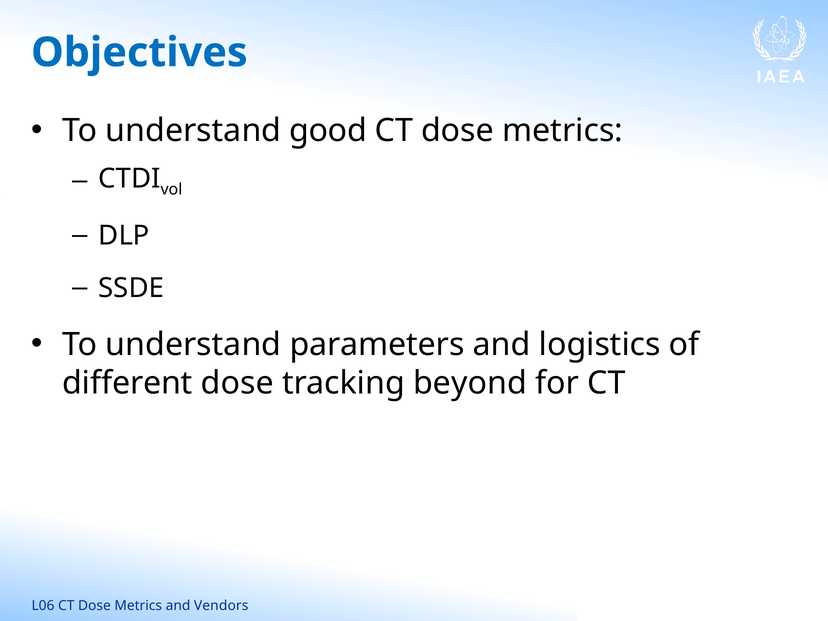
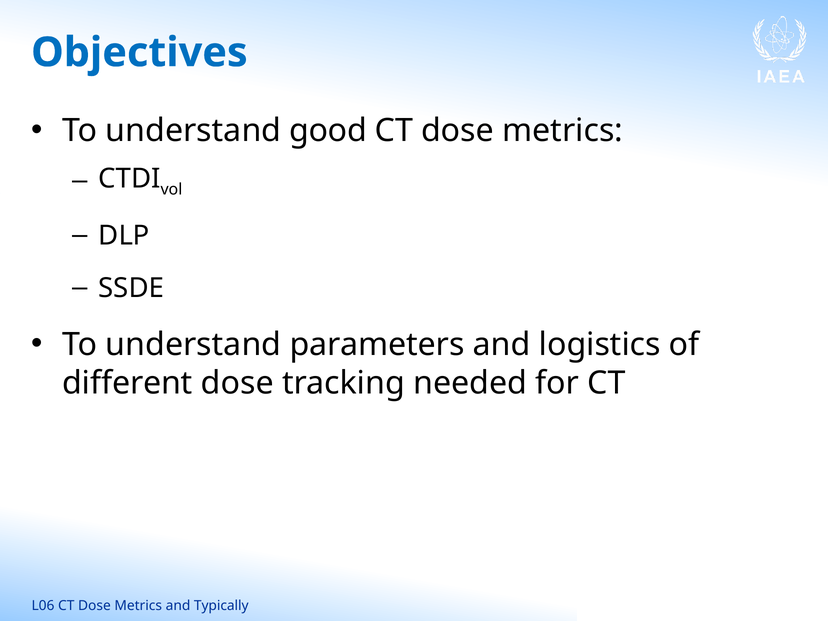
beyond: beyond -> needed
Vendors: Vendors -> Typically
